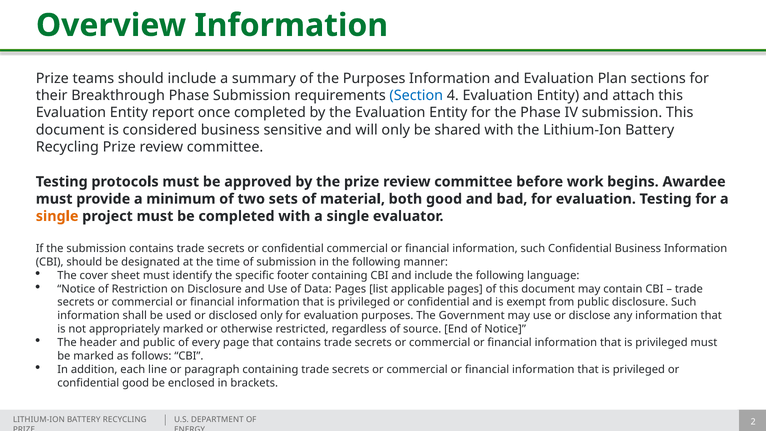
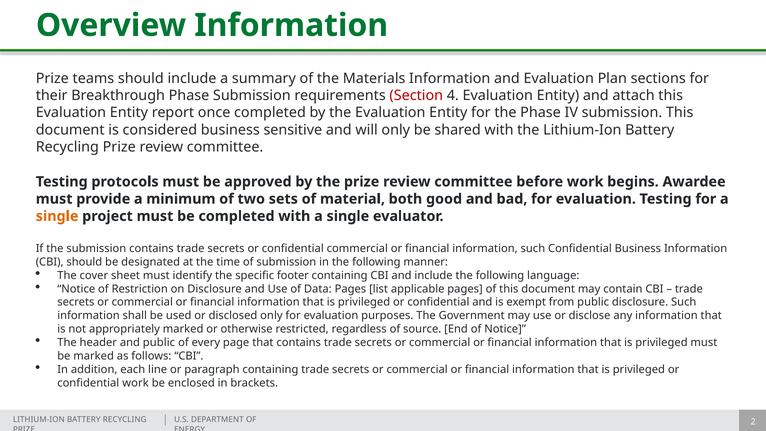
the Purposes: Purposes -> Materials
Section colour: blue -> red
confidential good: good -> work
